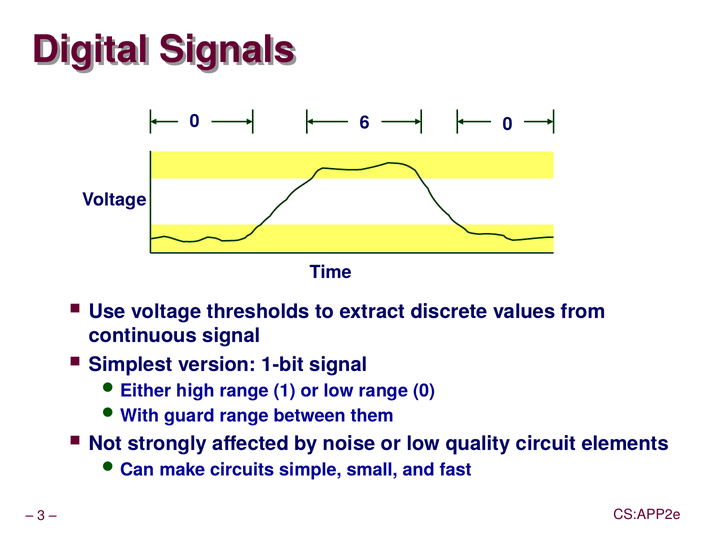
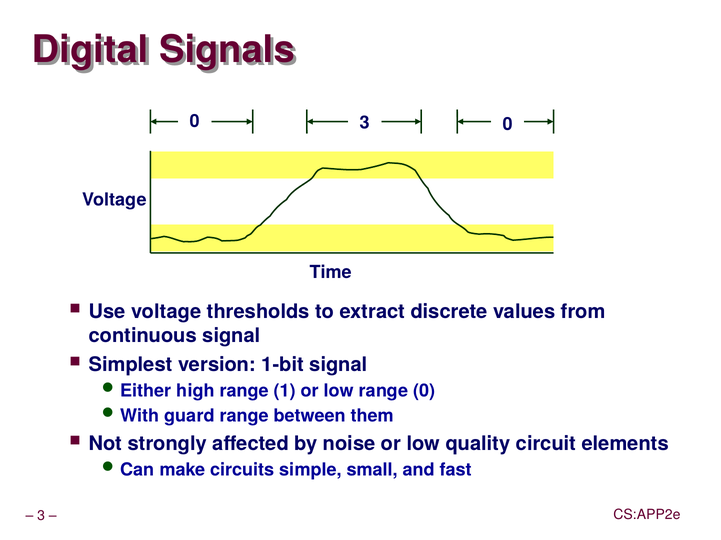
0 6: 6 -> 3
